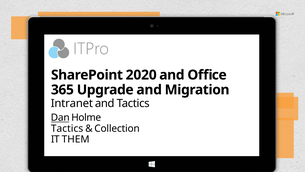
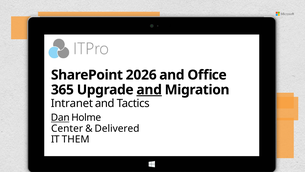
2020: 2020 -> 2026
and at (149, 90) underline: none -> present
Tactics at (67, 128): Tactics -> Center
Collection: Collection -> Delivered
